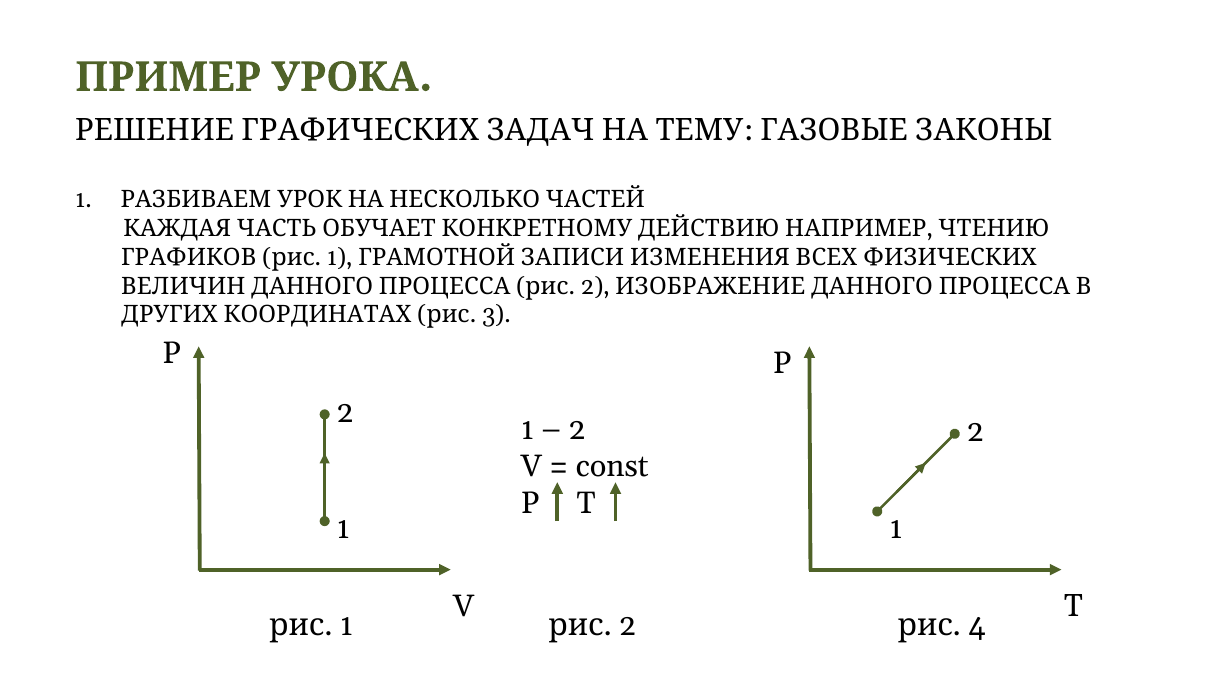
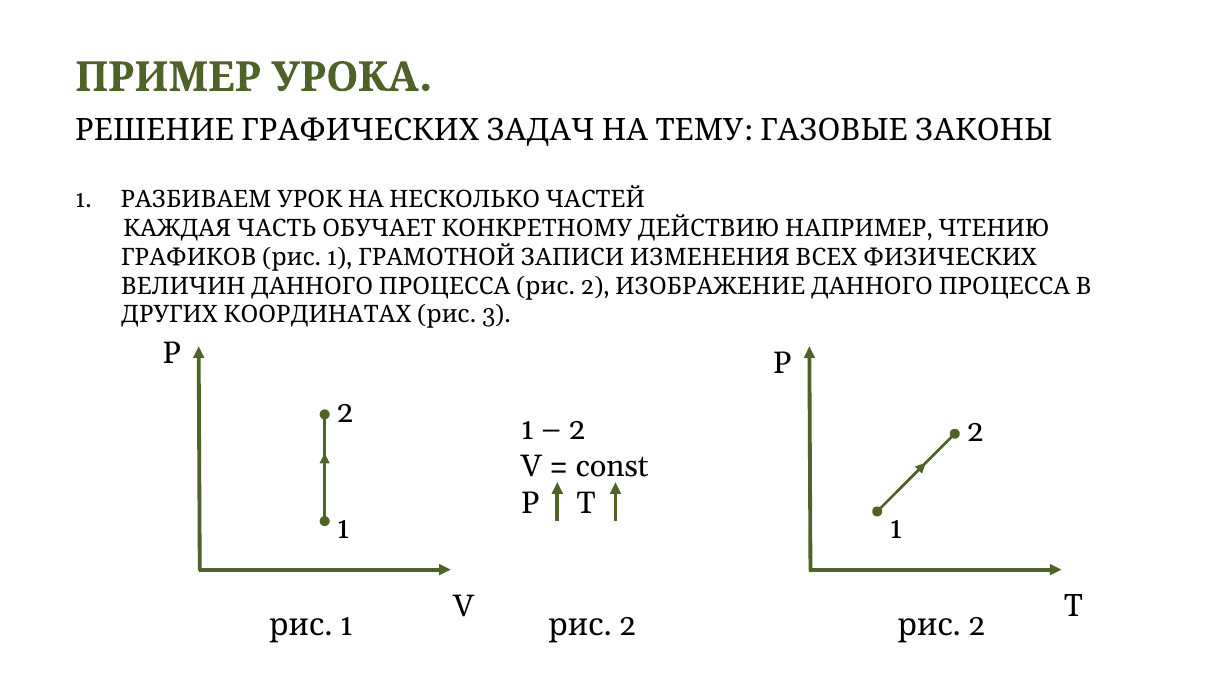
4 at (977, 625): 4 -> 2
